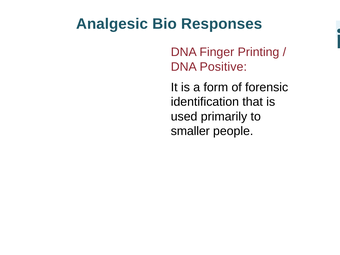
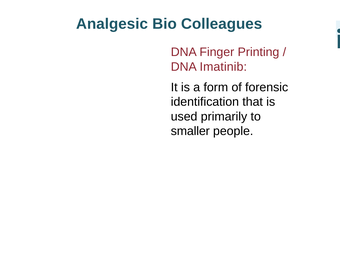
Responses: Responses -> Colleagues
Positive: Positive -> Imatinib
